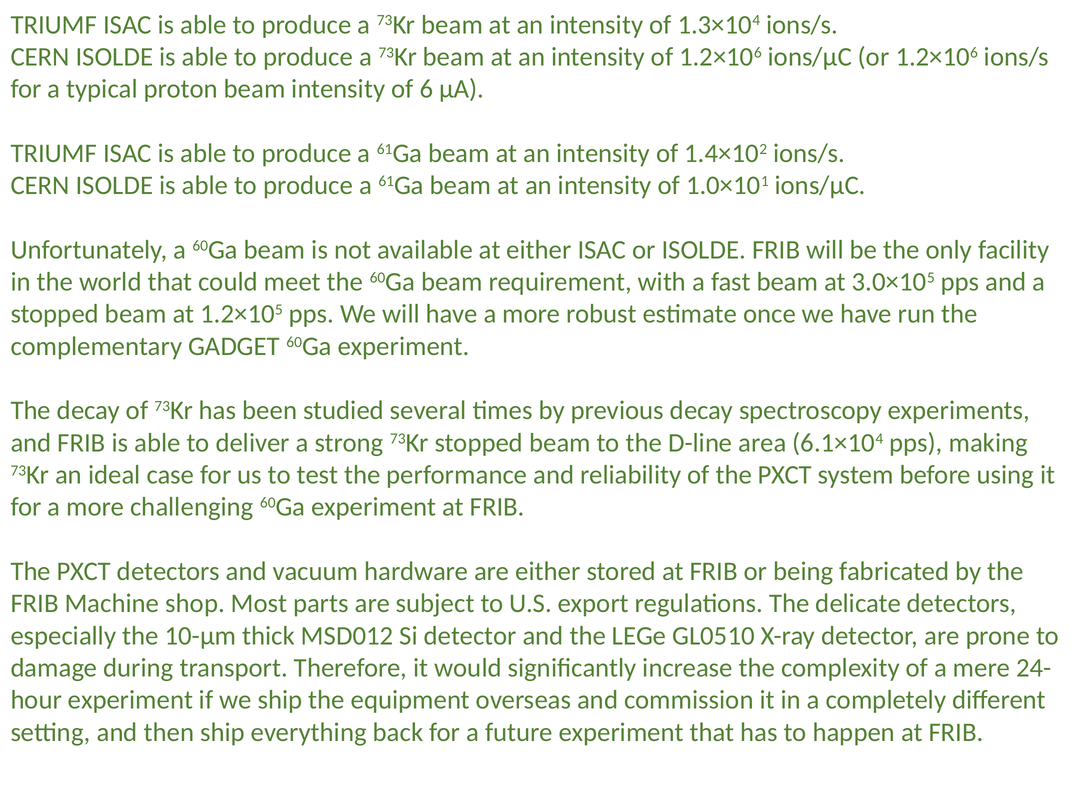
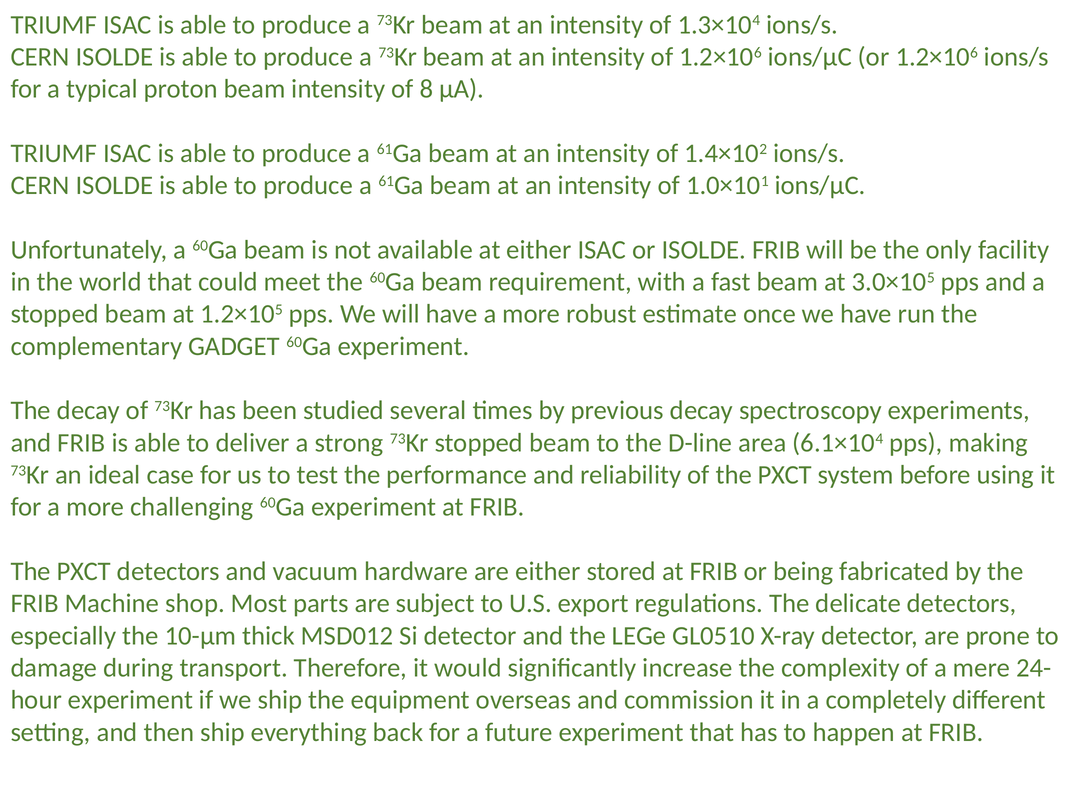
6: 6 -> 8
